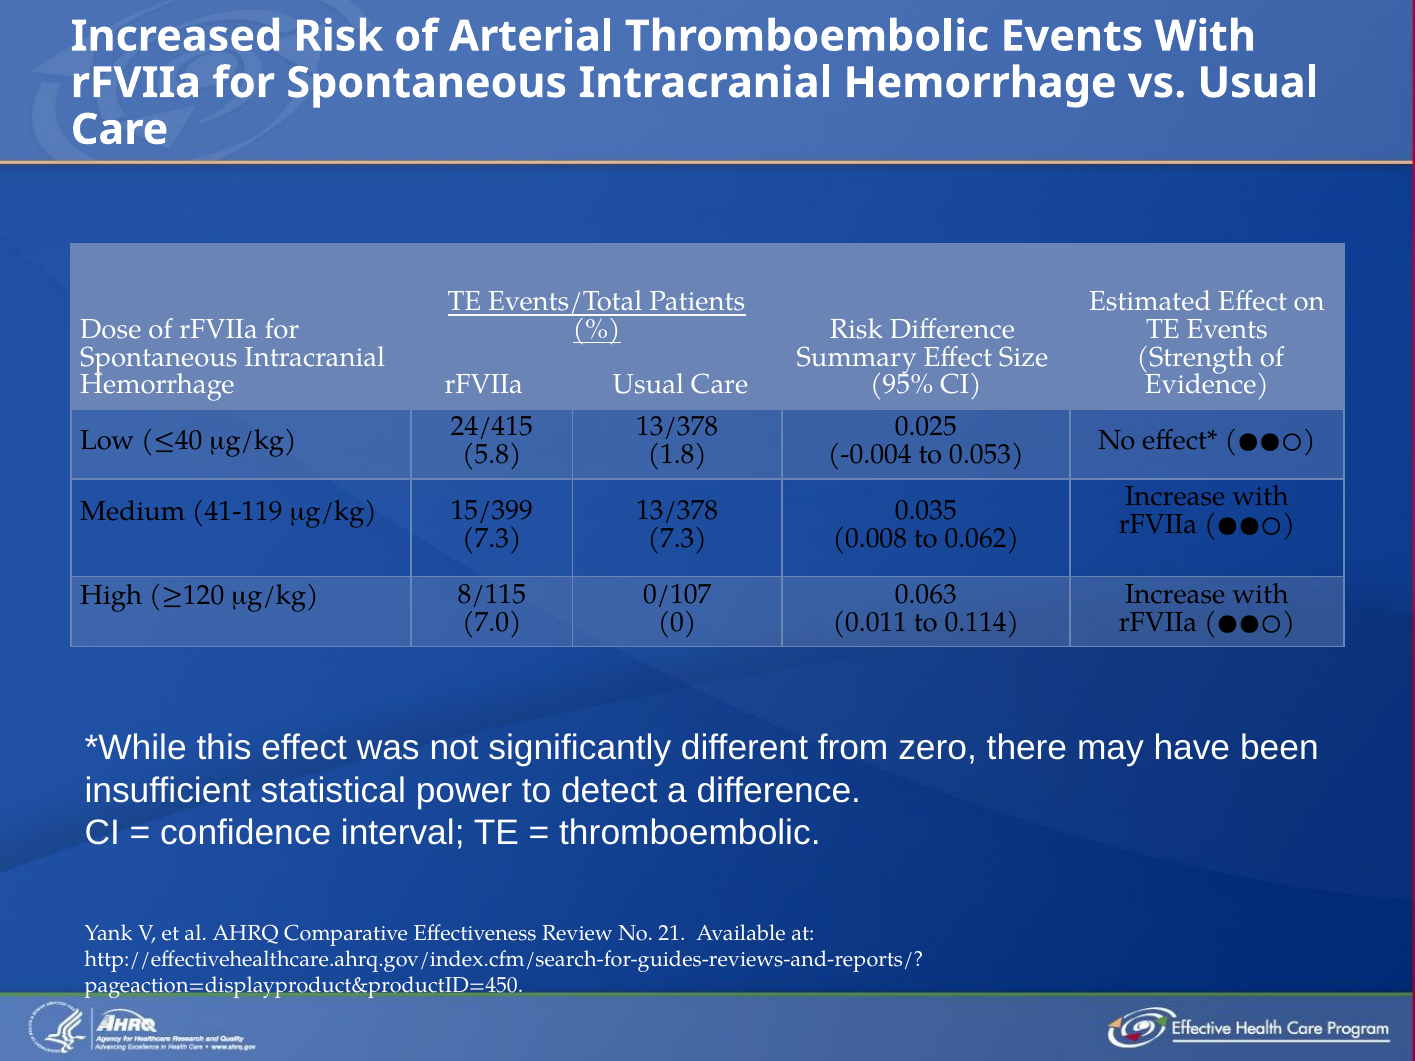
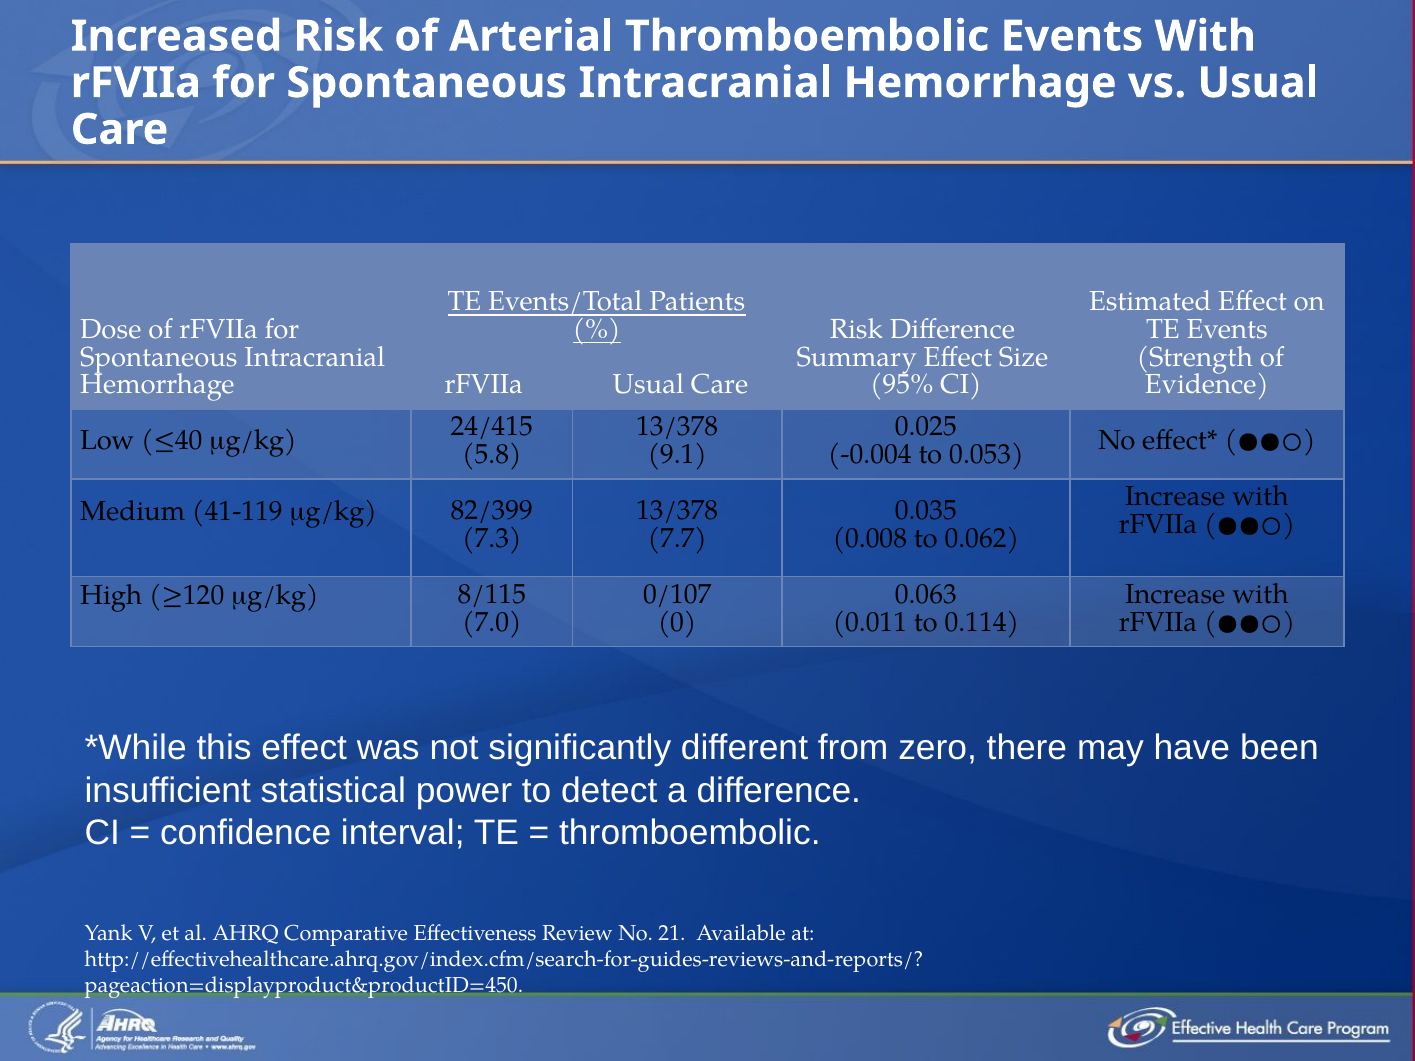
1.8: 1.8 -> 9.1
15/399: 15/399 -> 82/399
7.3 at (677, 539): 7.3 -> 7.7
